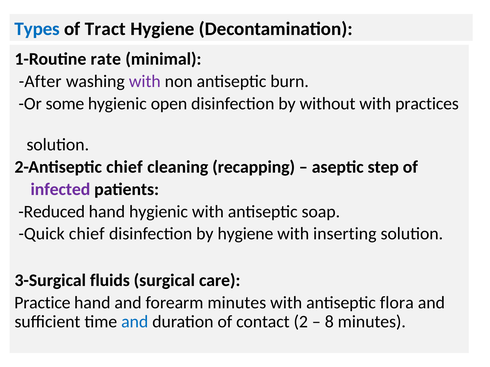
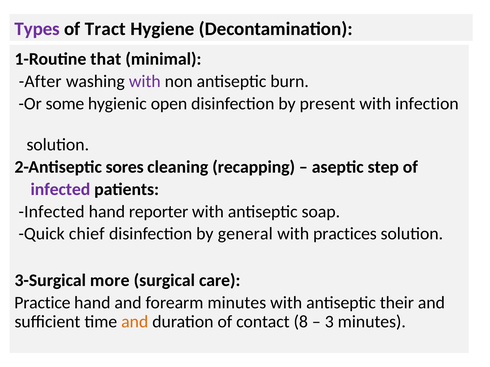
Types colour: blue -> purple
rate: rate -> that
without: without -> present
practices: practices -> infection
2-Antiseptic chief: chief -> sores
Reduced at (52, 212): Reduced -> Infected
hand hygienic: hygienic -> reporter
by hygiene: hygiene -> general
inserting: inserting -> practices
fluids: fluids -> more
flora: flora -> their
and at (135, 322) colour: blue -> orange
2: 2 -> 8
8: 8 -> 3
